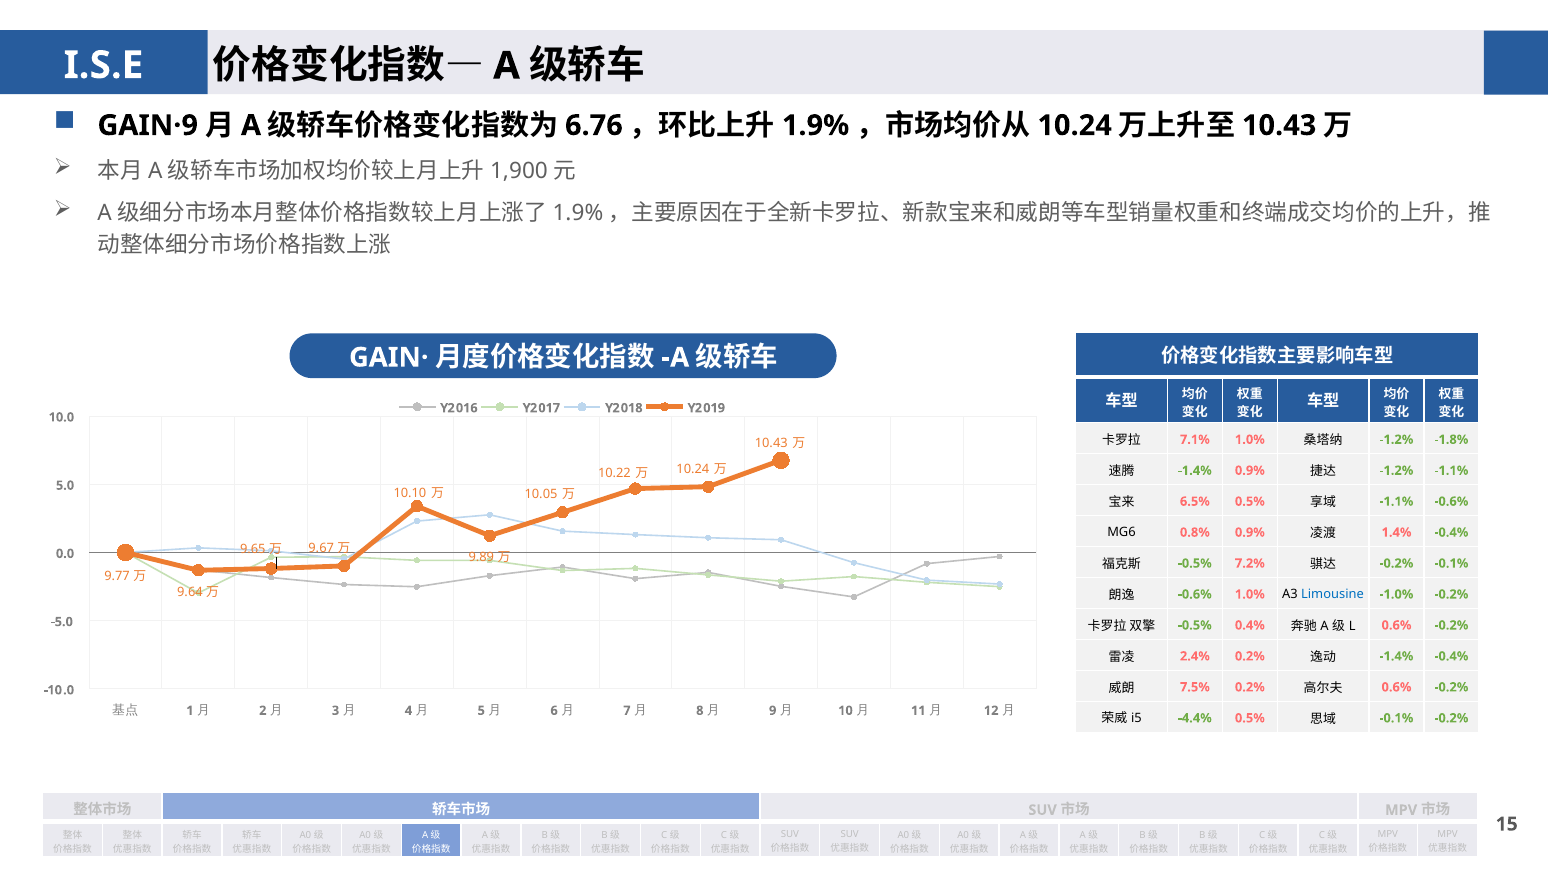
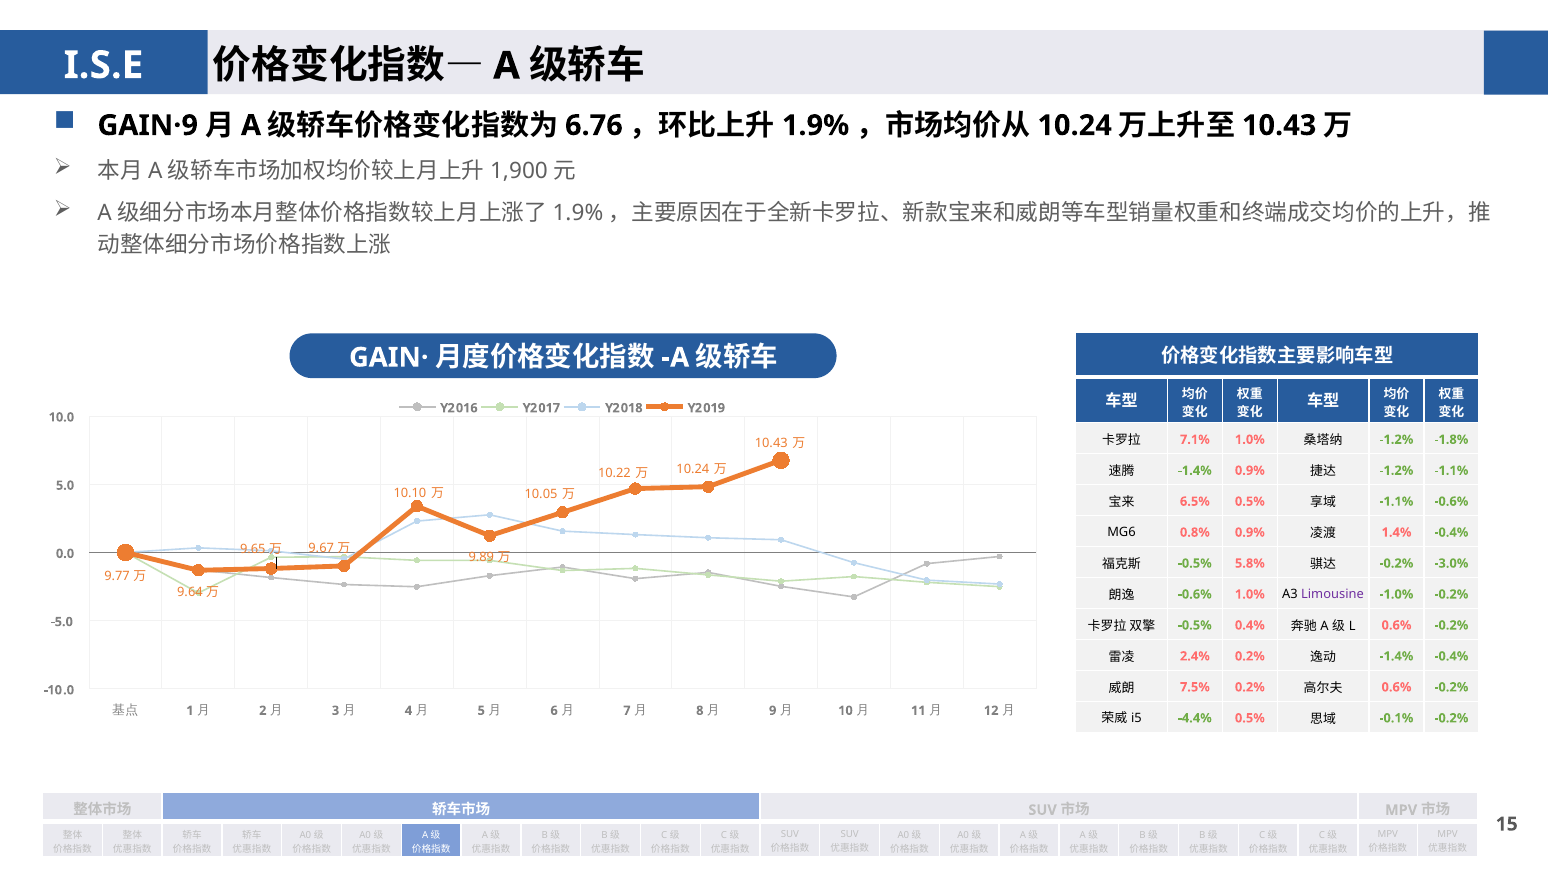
7.2%: 7.2% -> 5.8%
-0.2% -0.1%: -0.1% -> -3.0%
Limousine colour: blue -> purple
